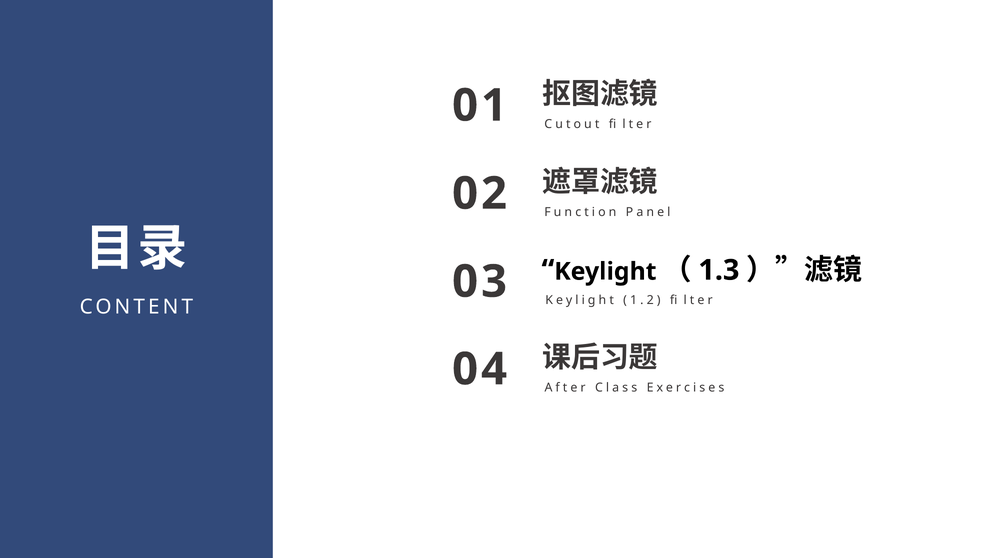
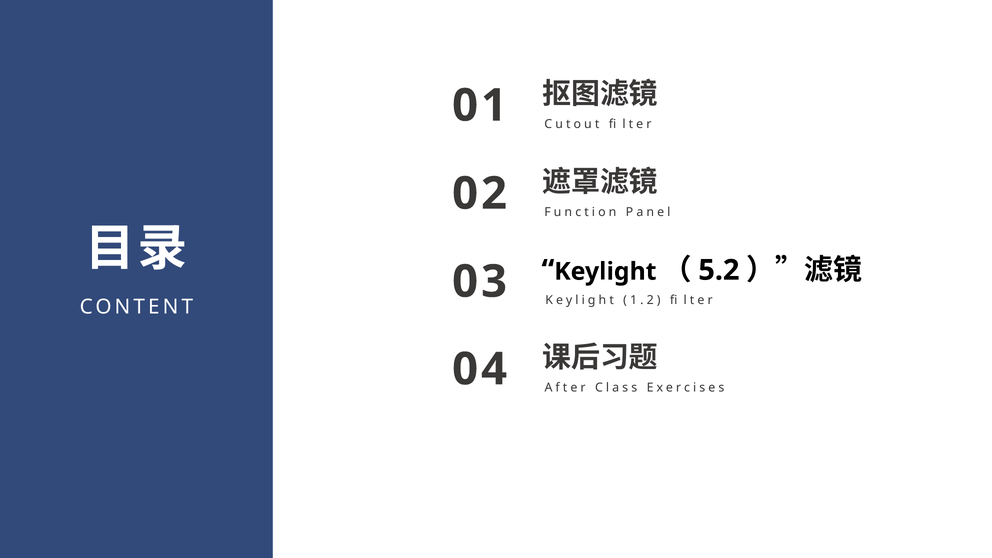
1.3: 1.3 -> 5.2
